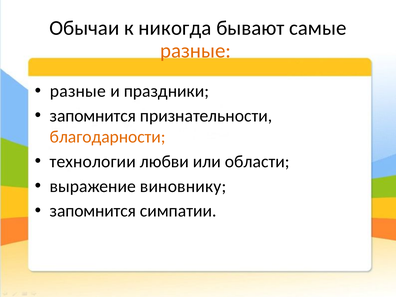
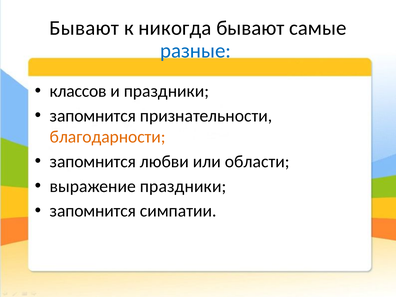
Обычаи at (84, 28): Обычаи -> Бывают
разные at (196, 51) colour: orange -> blue
разные at (78, 91): разные -> классов
технологии at (93, 162): технологии -> запомнится
выражение виновнику: виновнику -> праздники
